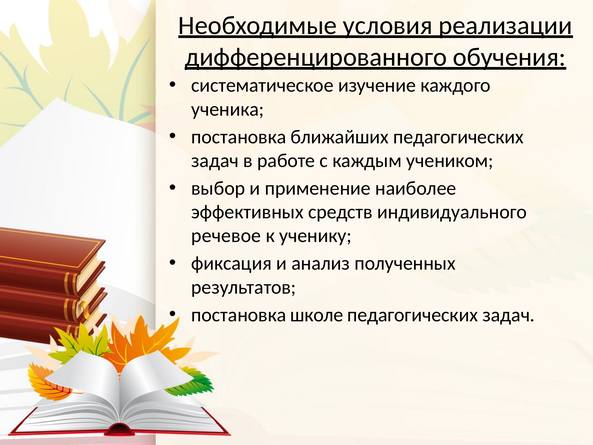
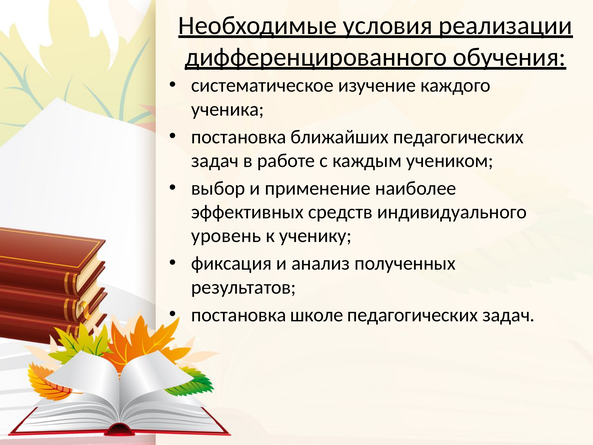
речевое: речевое -> уровень
